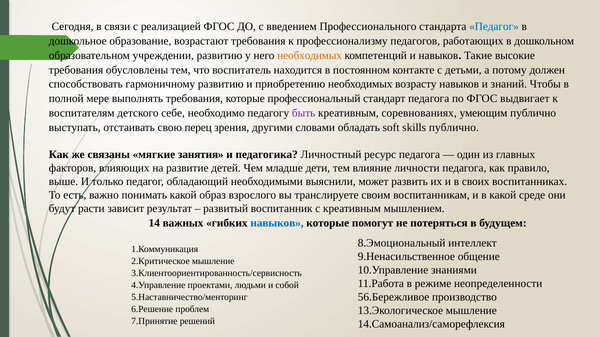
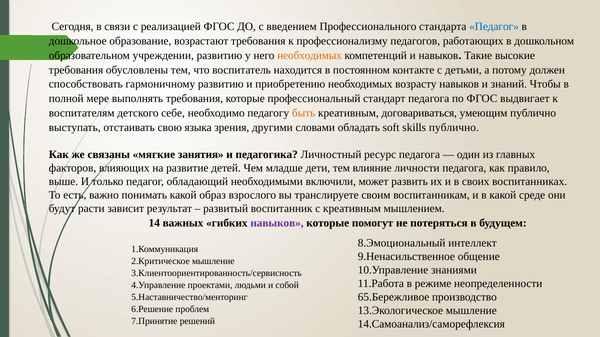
быть colour: purple -> orange
соревнованиях: соревнованиях -> договариваться
перец: перец -> языка
выяснили: выяснили -> включили
навыков at (277, 223) colour: blue -> purple
56.Бережливое: 56.Бережливое -> 65.Бережливое
